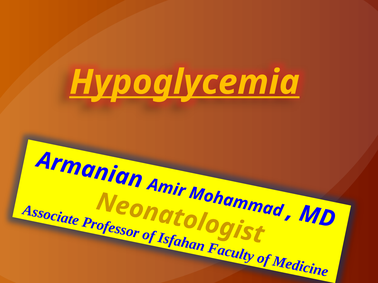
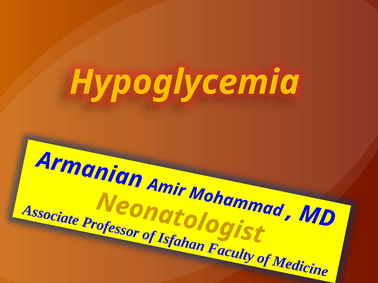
Hypoglycemia underline: present -> none
